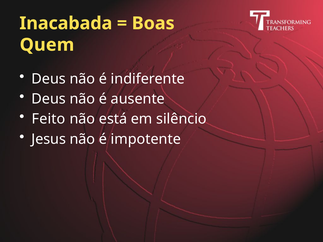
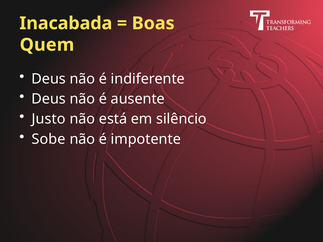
Feito: Feito -> Justo
Jesus: Jesus -> Sobe
